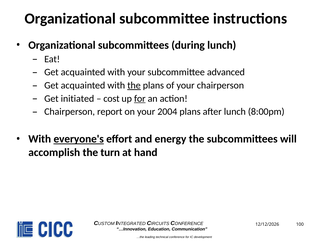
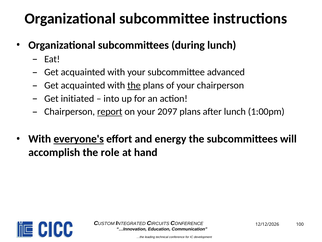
cost: cost -> into
for at (140, 98) underline: present -> none
report underline: none -> present
2004: 2004 -> 2097
8:00pm: 8:00pm -> 1:00pm
turn: turn -> role
